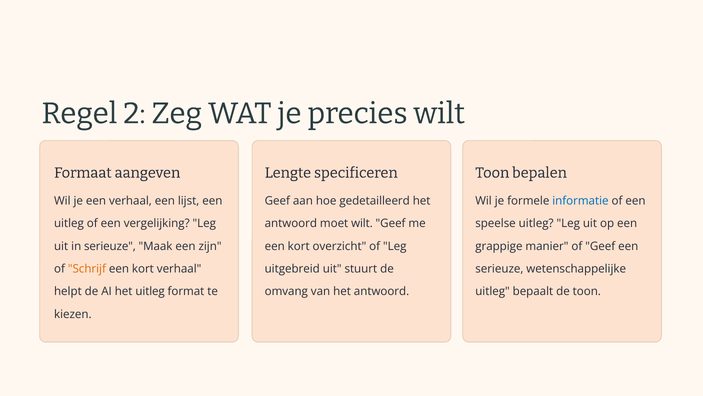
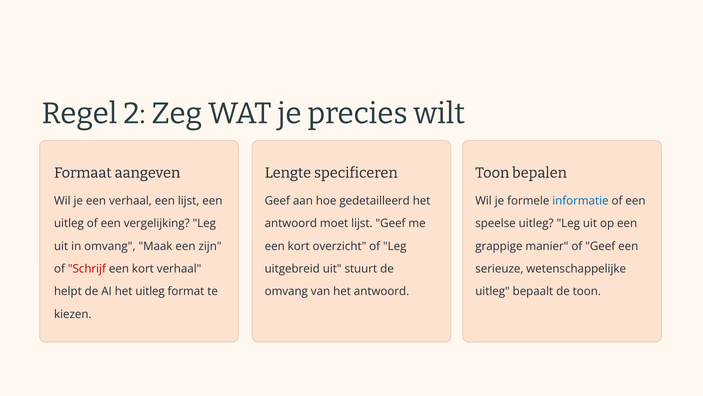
moet wilt: wilt -> lijst
in serieuze: serieuze -> omvang
Schrijf colour: orange -> red
